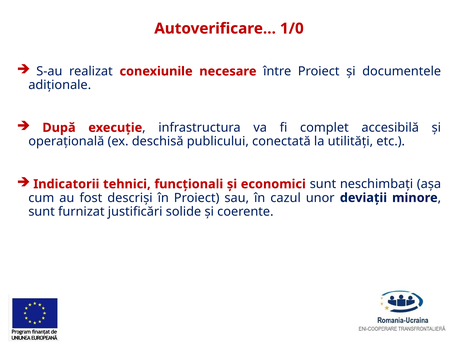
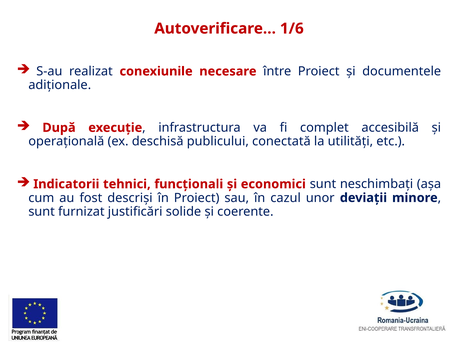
1/0: 1/0 -> 1/6
